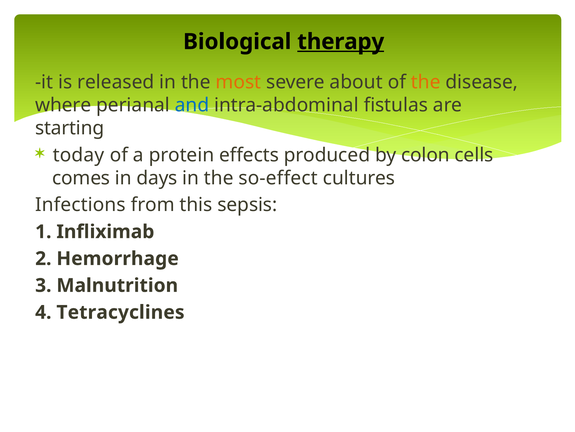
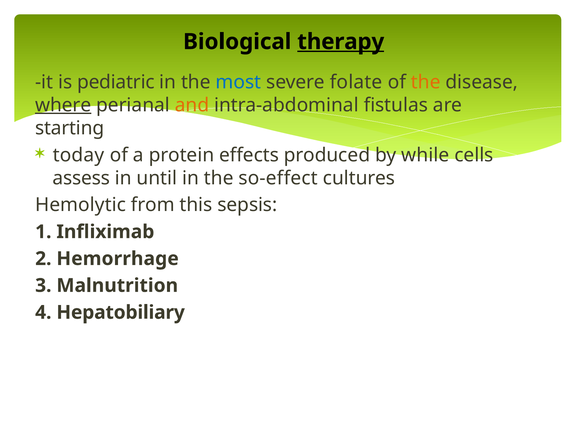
released: released -> pediatric
most colour: orange -> blue
about: about -> folate
where underline: none -> present
and colour: blue -> orange
colon: colon -> while
comes: comes -> assess
days: days -> until
Infections: Infections -> Hemolytic
Tetracyclines: Tetracyclines -> Hepatobiliary
